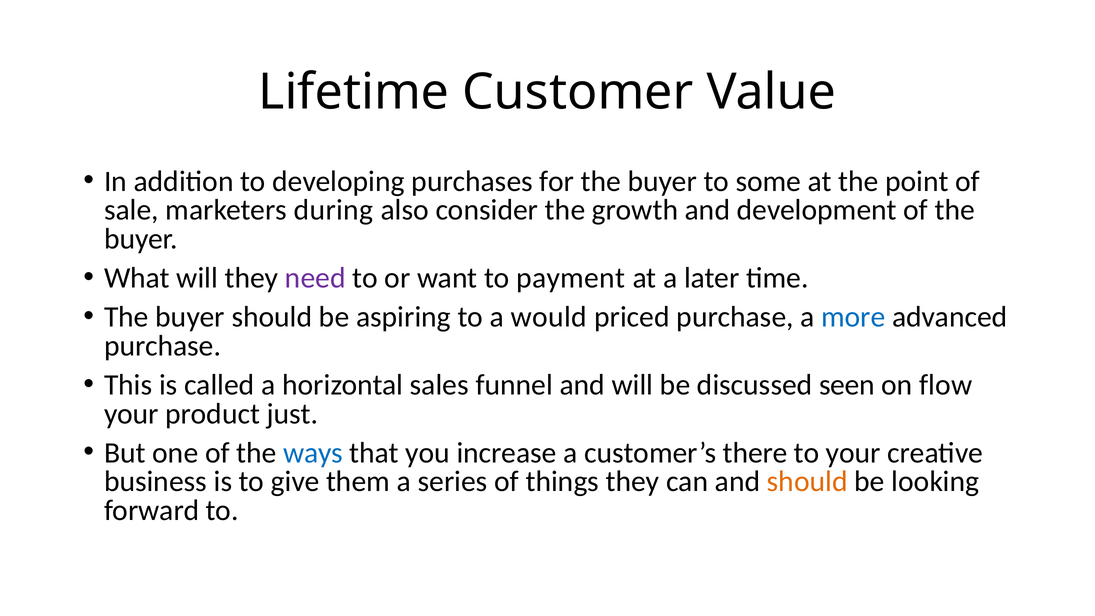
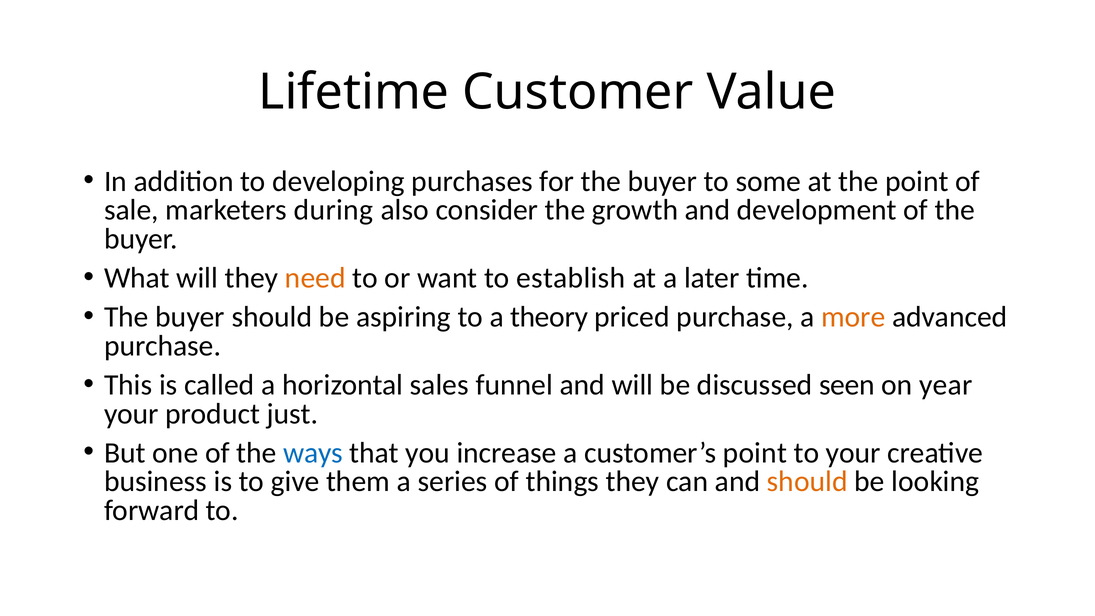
need colour: purple -> orange
payment: payment -> establish
would: would -> theory
more colour: blue -> orange
flow: flow -> year
customer’s there: there -> point
